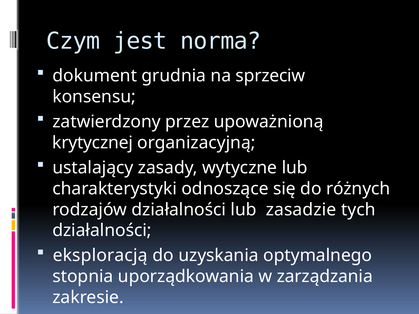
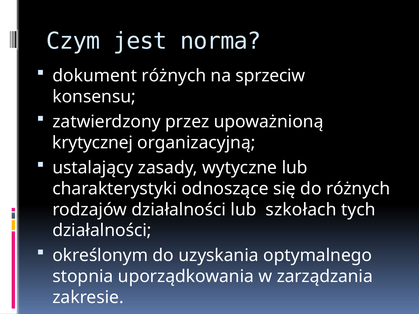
dokument grudnia: grudnia -> różnych
zasadzie: zasadzie -> szkołach
eksploracją: eksploracją -> określonym
